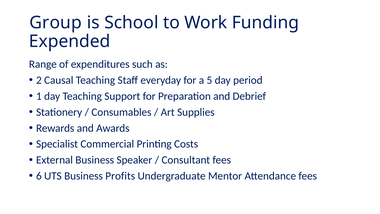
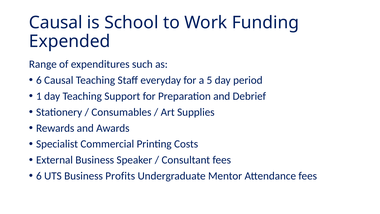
Group at (56, 23): Group -> Causal
2 at (39, 80): 2 -> 6
